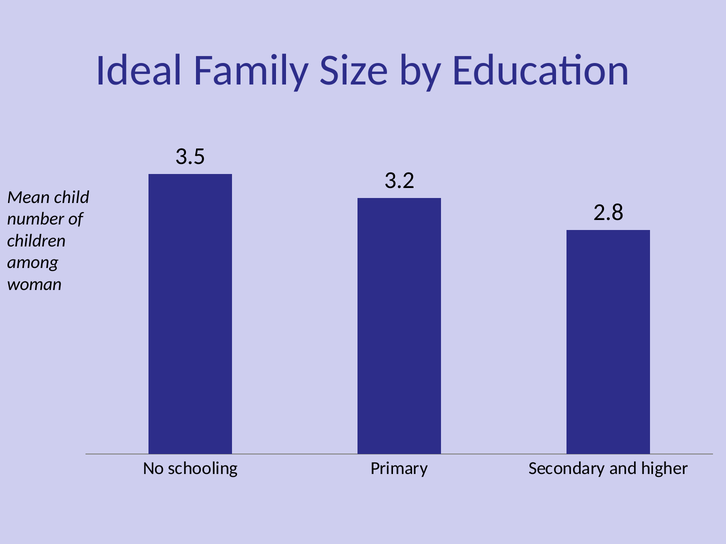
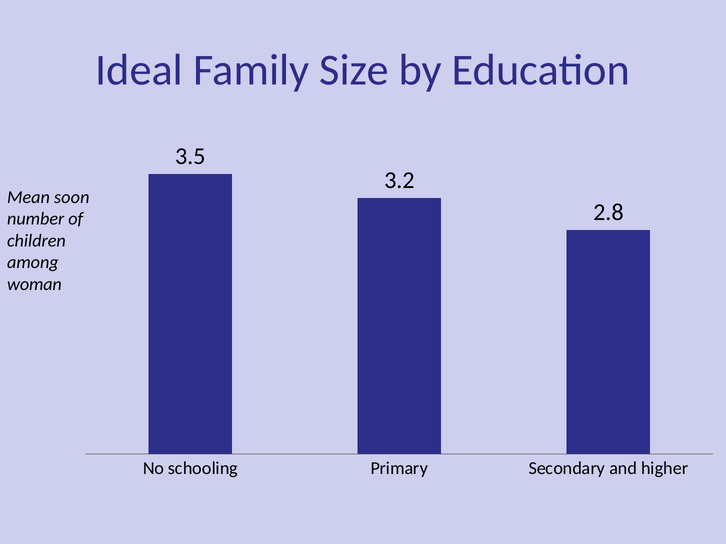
child: child -> soon
